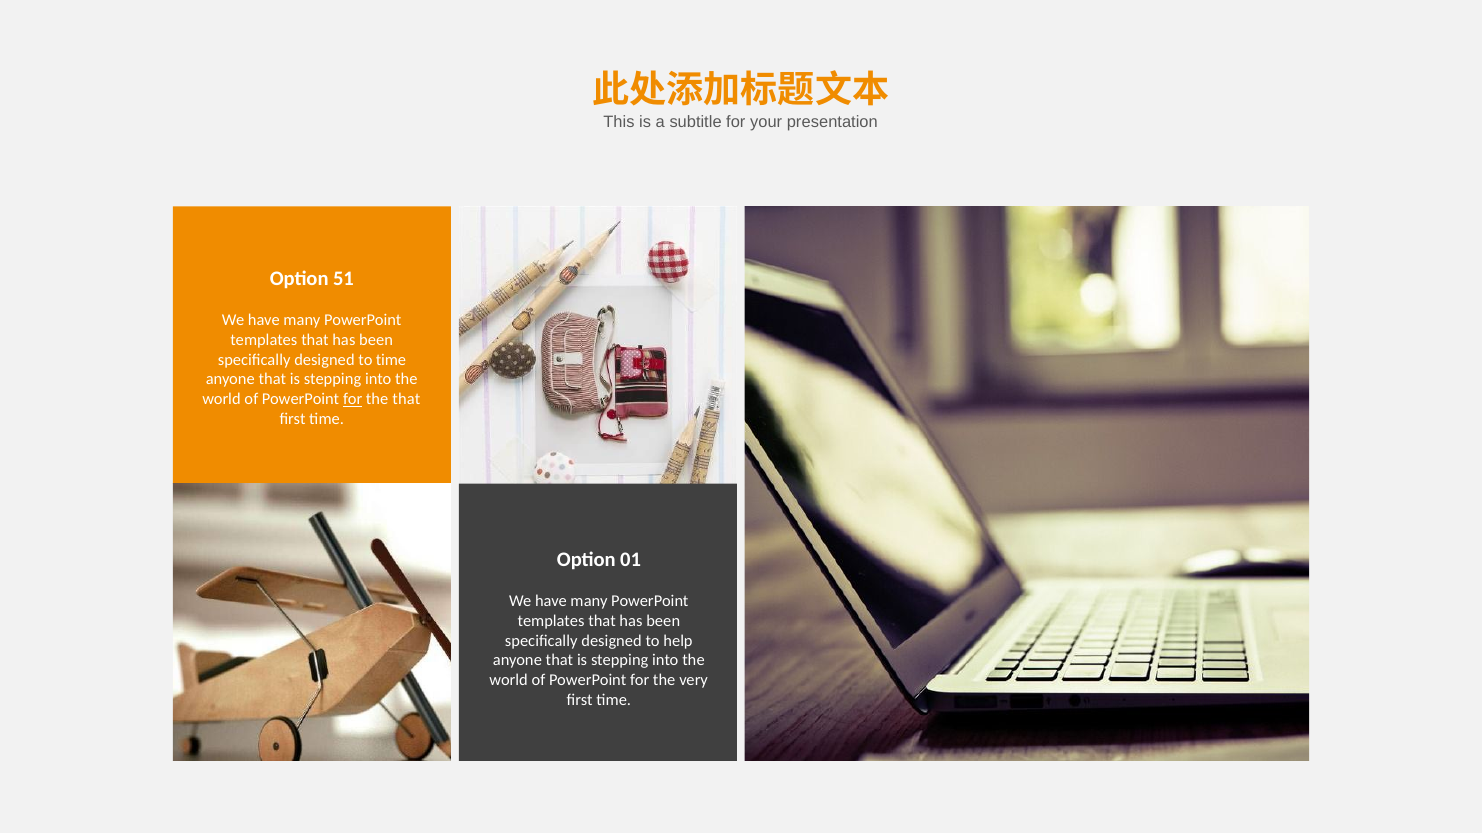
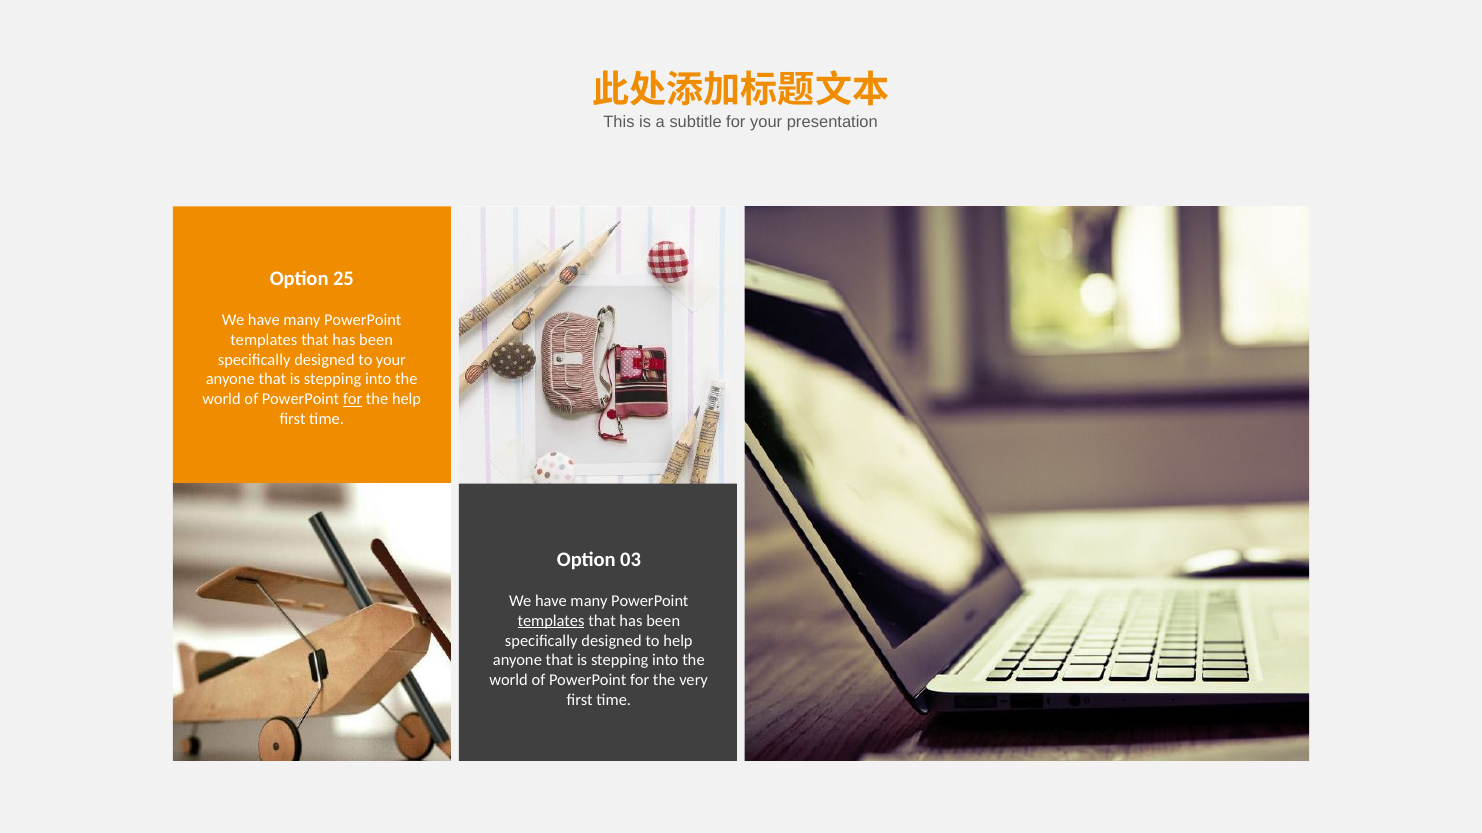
51: 51 -> 25
to time: time -> your
the that: that -> help
01: 01 -> 03
templates at (551, 621) underline: none -> present
